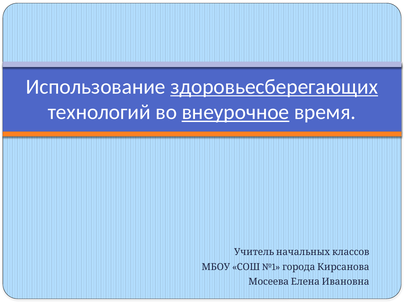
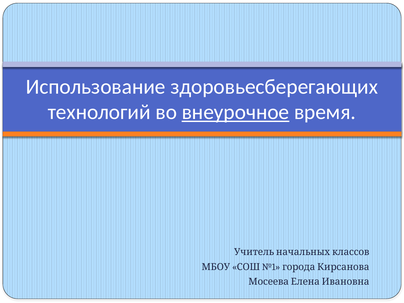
здоровьесберегающих underline: present -> none
